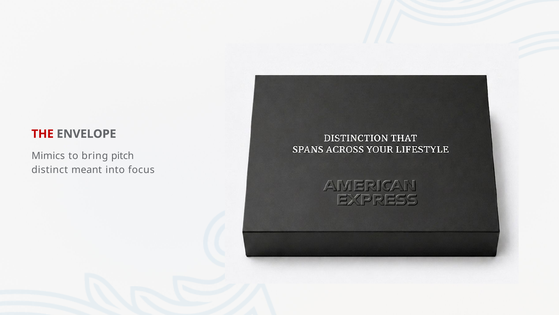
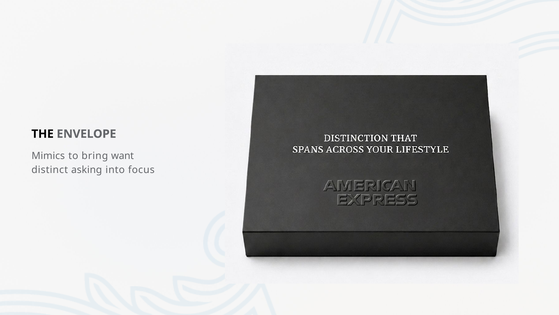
THE colour: red -> black
pitch: pitch -> want
meant: meant -> asking
